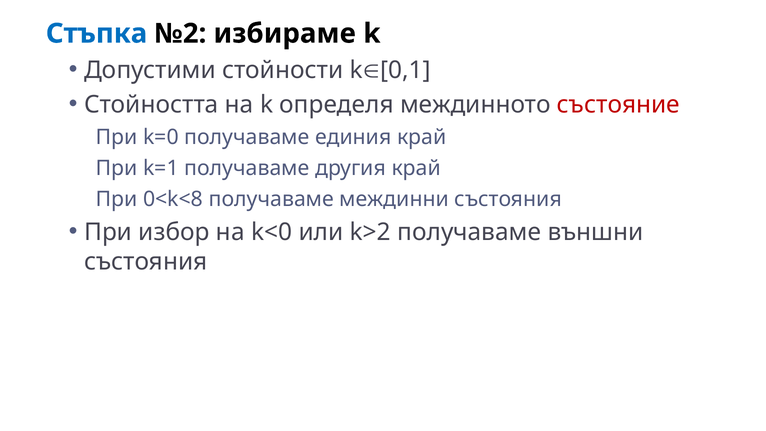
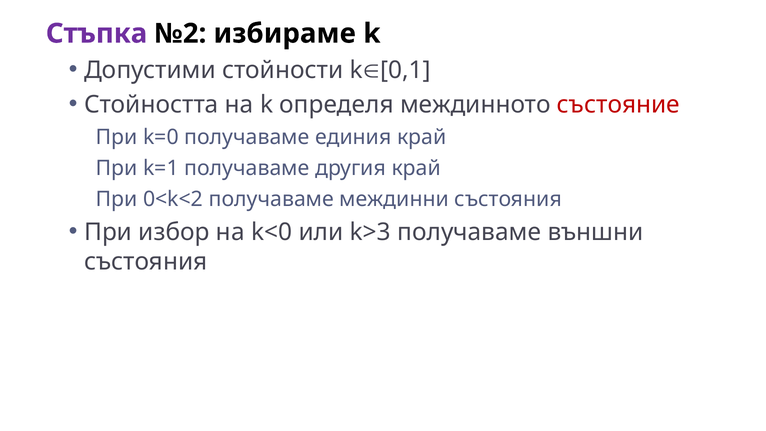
Стъпка colour: blue -> purple
0<k<8: 0<k<8 -> 0<k<2
k>2: k>2 -> k>3
